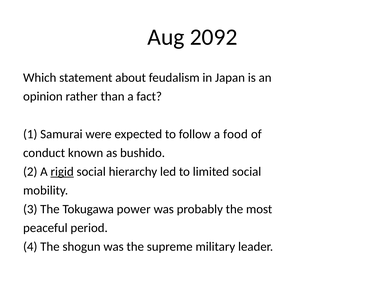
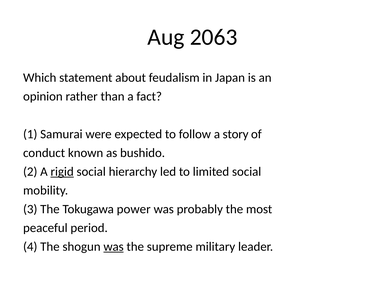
2092: 2092 -> 2063
food: food -> story
was at (114, 247) underline: none -> present
